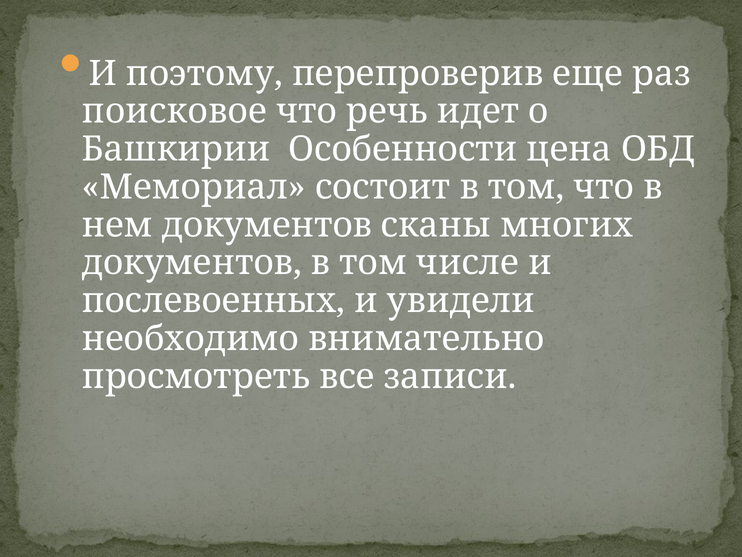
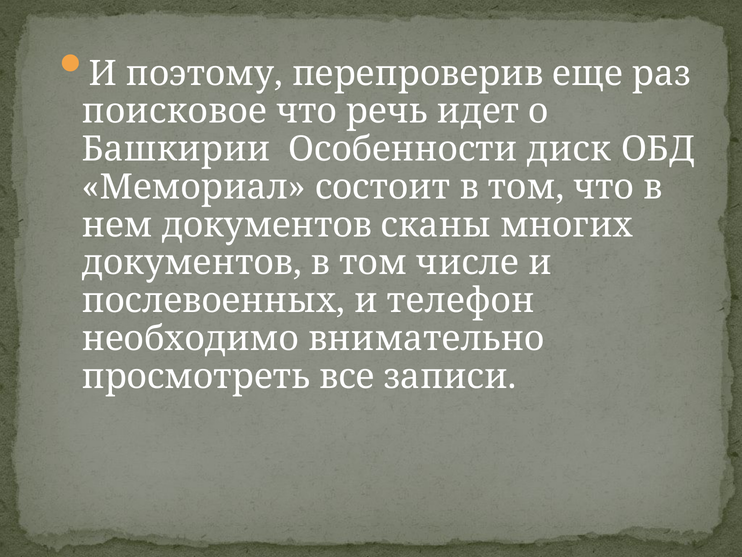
цена: цена -> диск
увидели: увидели -> телефон
